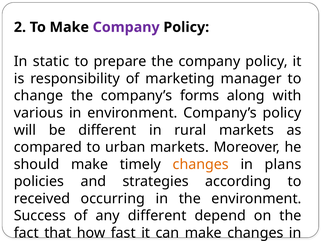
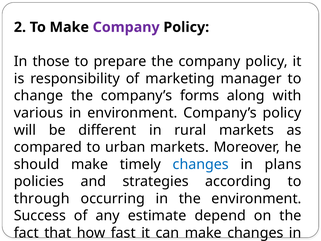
static: static -> those
changes at (201, 164) colour: orange -> blue
received: received -> through
any different: different -> estimate
